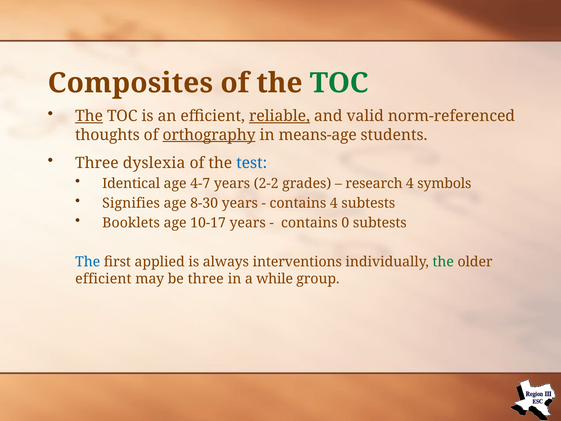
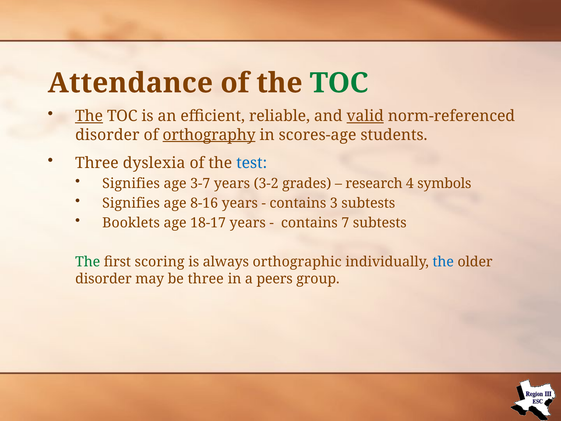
Composites: Composites -> Attendance
reliable underline: present -> none
valid underline: none -> present
thoughts at (107, 135): thoughts -> disorder
means-age: means-age -> scores-age
Identical at (131, 183): Identical -> Signifies
4-7: 4-7 -> 3-7
2-2: 2-2 -> 3-2
8-30: 8-30 -> 8-16
contains 4: 4 -> 3
10-17: 10-17 -> 18-17
0: 0 -> 7
The at (88, 262) colour: blue -> green
applied: applied -> scoring
interventions: interventions -> orthographic
the at (443, 262) colour: green -> blue
efficient at (103, 279): efficient -> disorder
while: while -> peers
